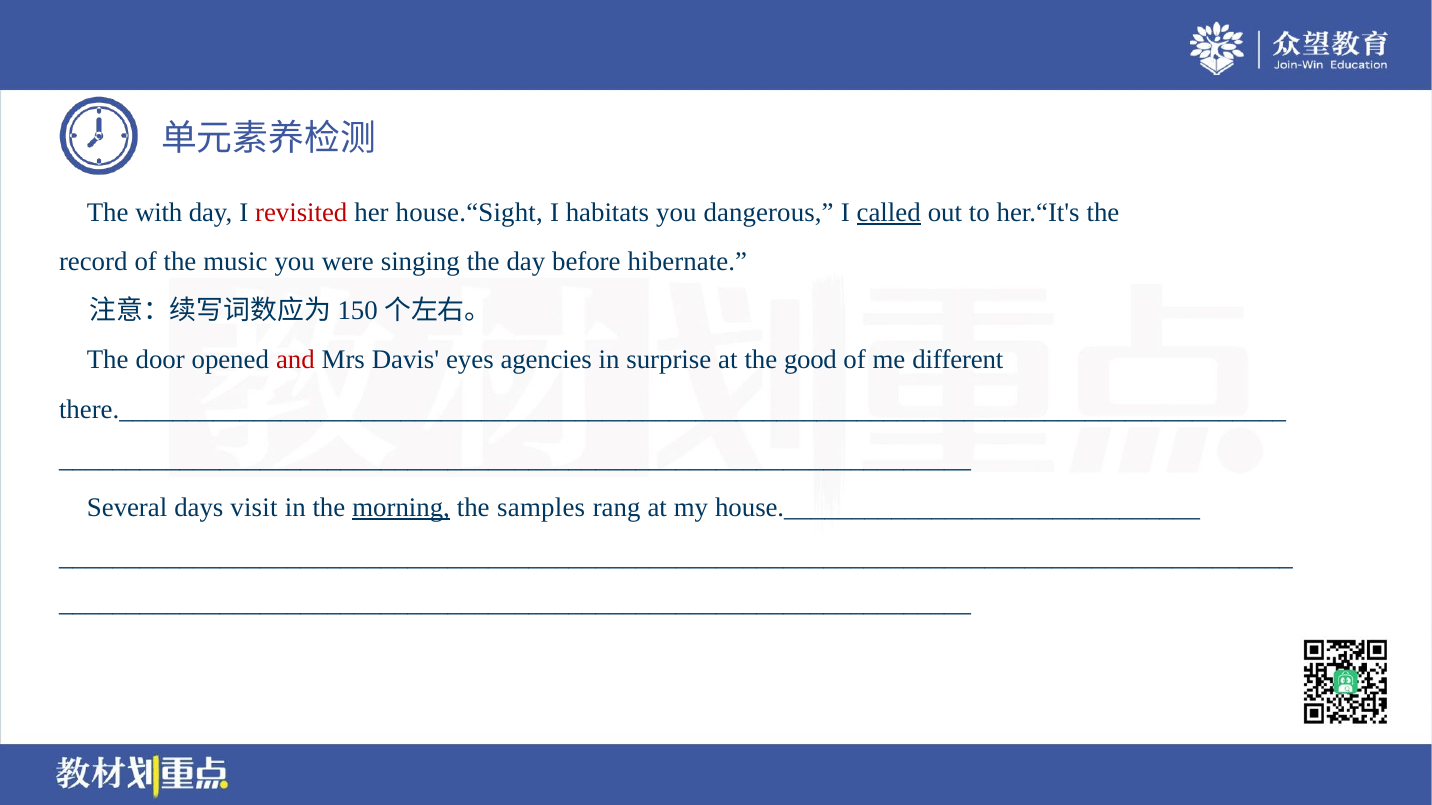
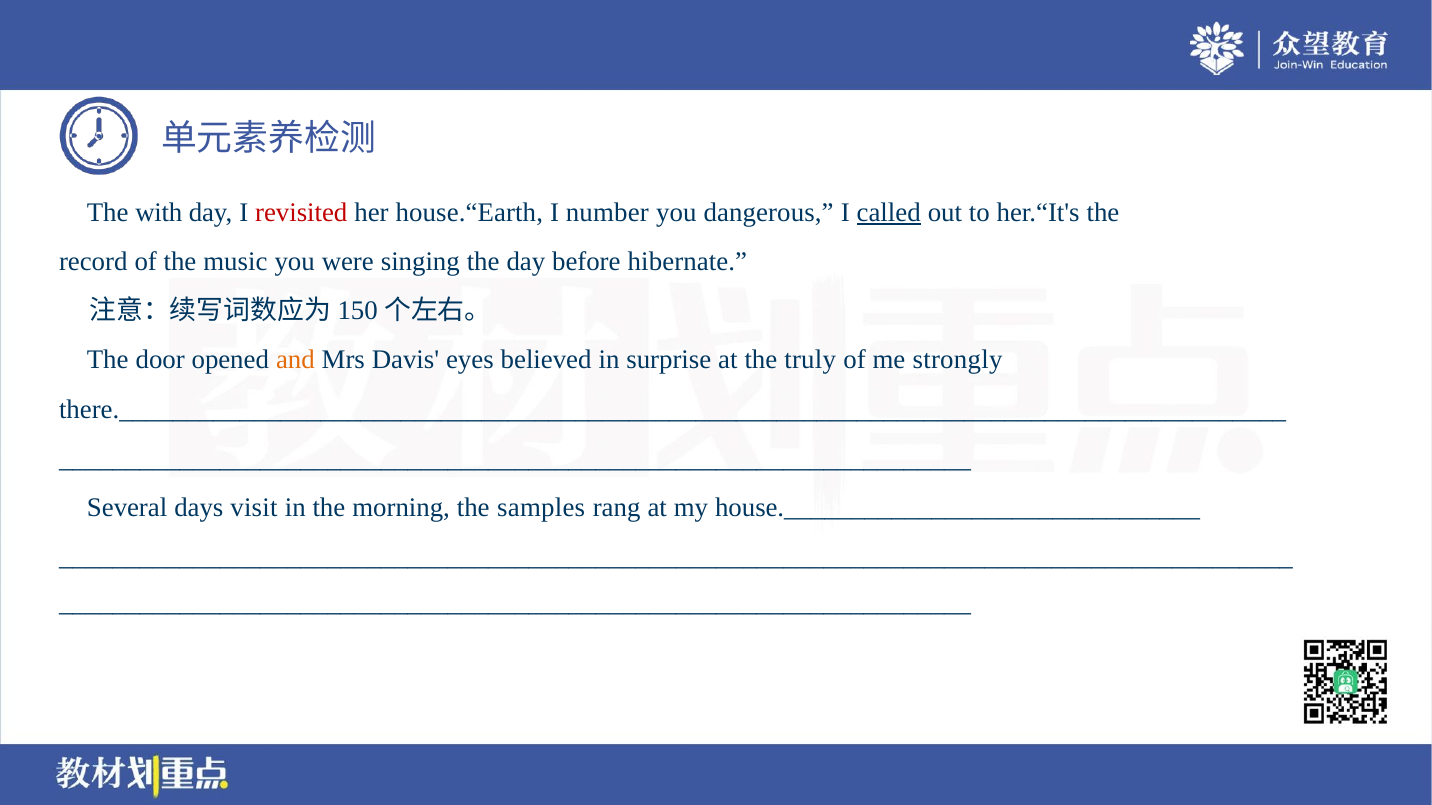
house.“Sight: house.“Sight -> house.“Earth
habitats: habitats -> number
and colour: red -> orange
agencies: agencies -> believed
good: good -> truly
different: different -> strongly
morning underline: present -> none
